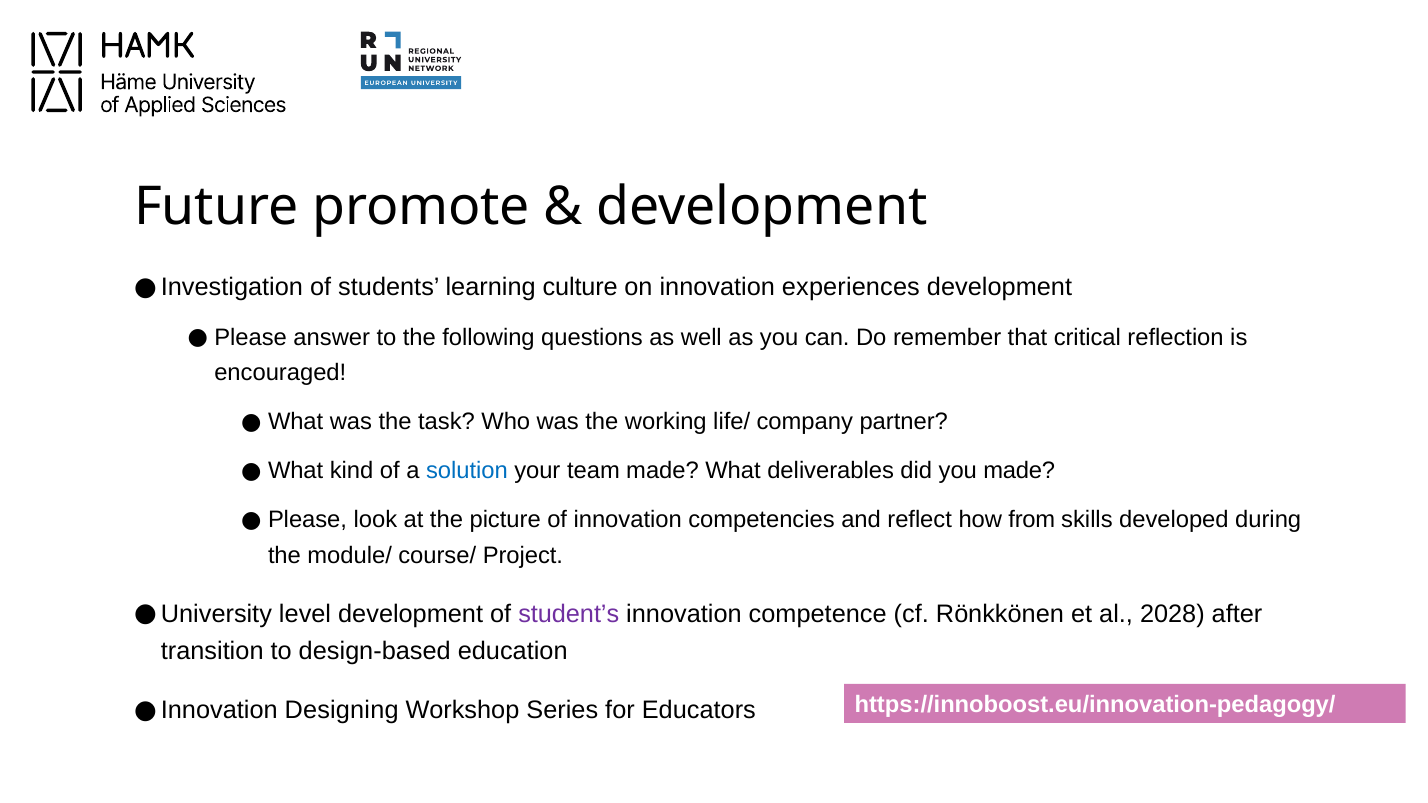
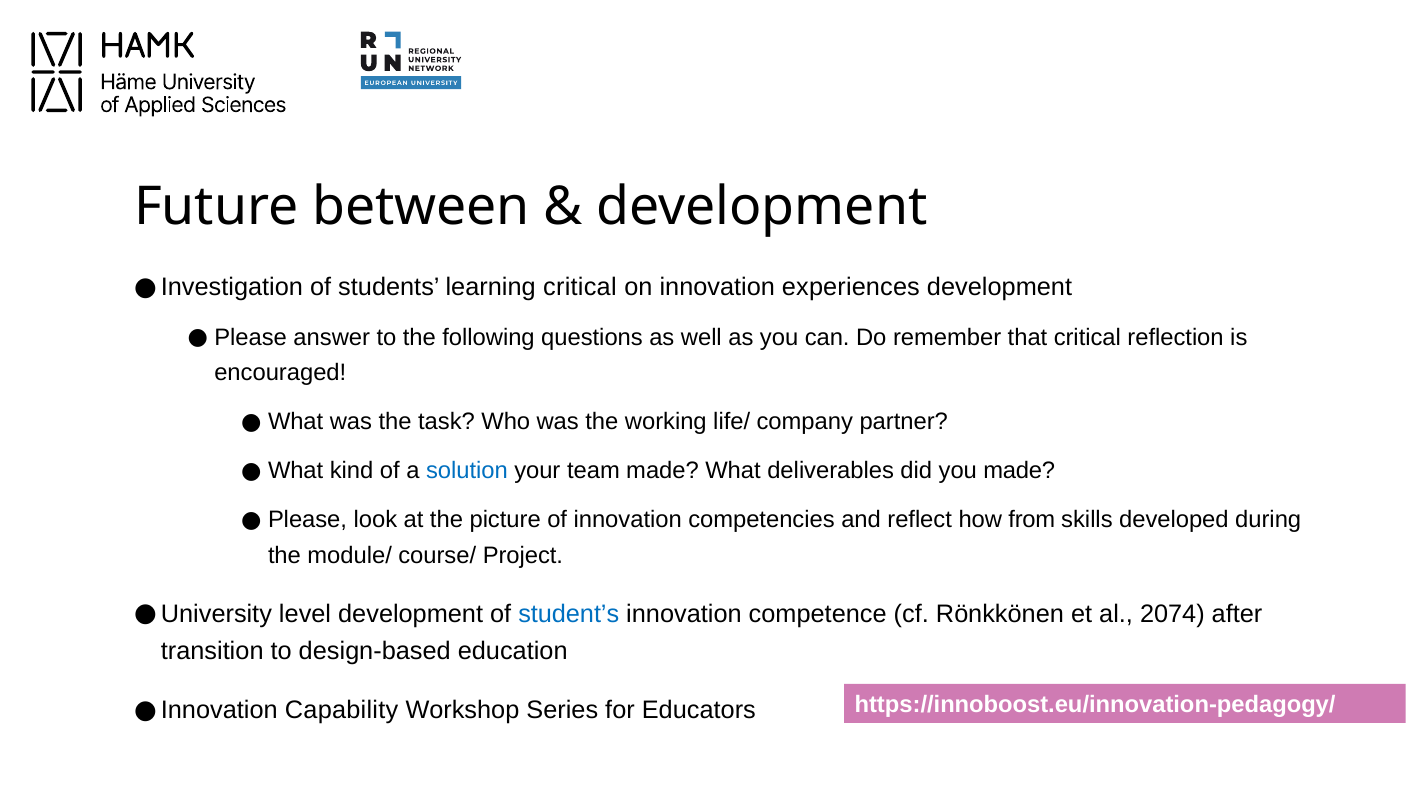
promote: promote -> between
learning culture: culture -> critical
student’s colour: purple -> blue
2028: 2028 -> 2074
Designing: Designing -> Capability
